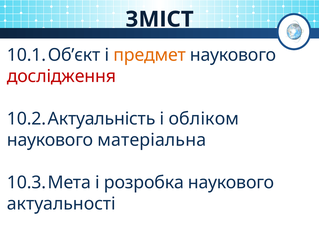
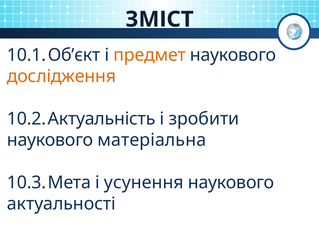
дослідження colour: red -> orange
обліком: обліком -> зробити
розробка: розробка -> усунення
